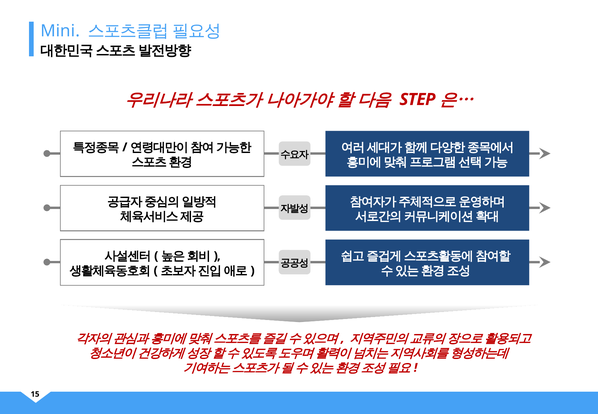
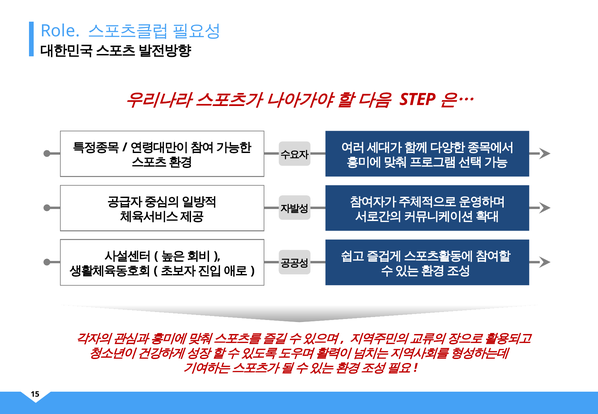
Mini: Mini -> Role
